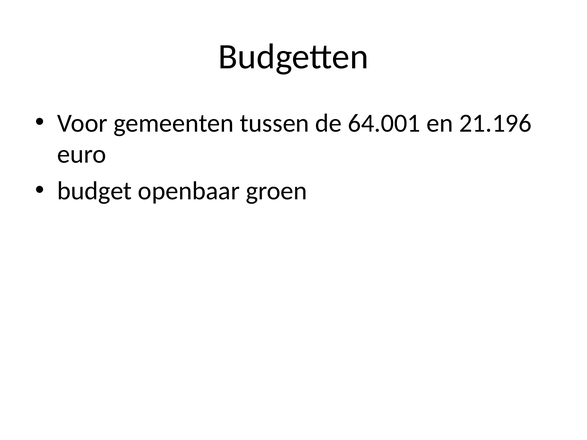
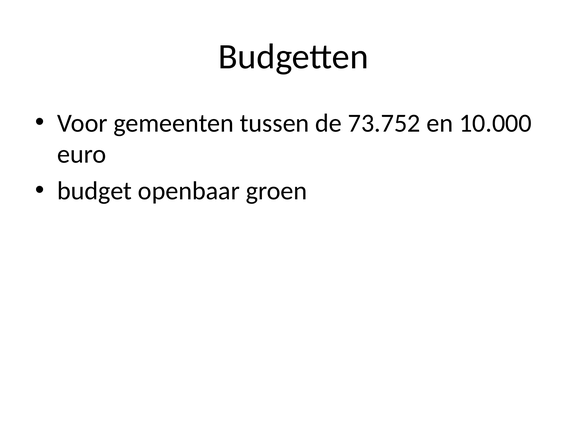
64.001: 64.001 -> 73.752
21.196: 21.196 -> 10.000
